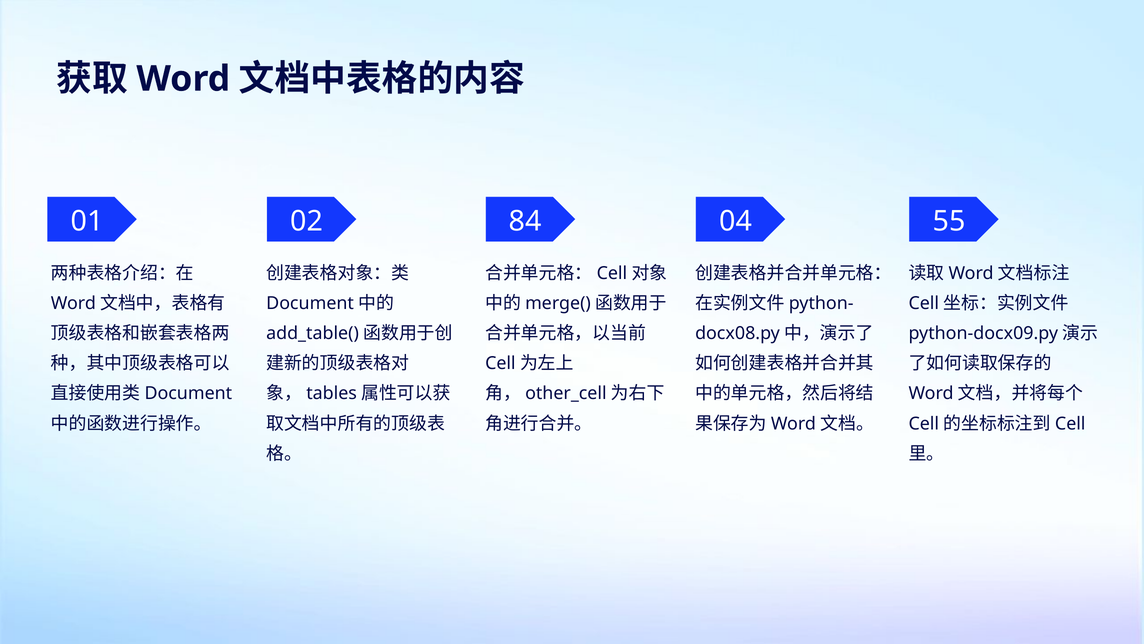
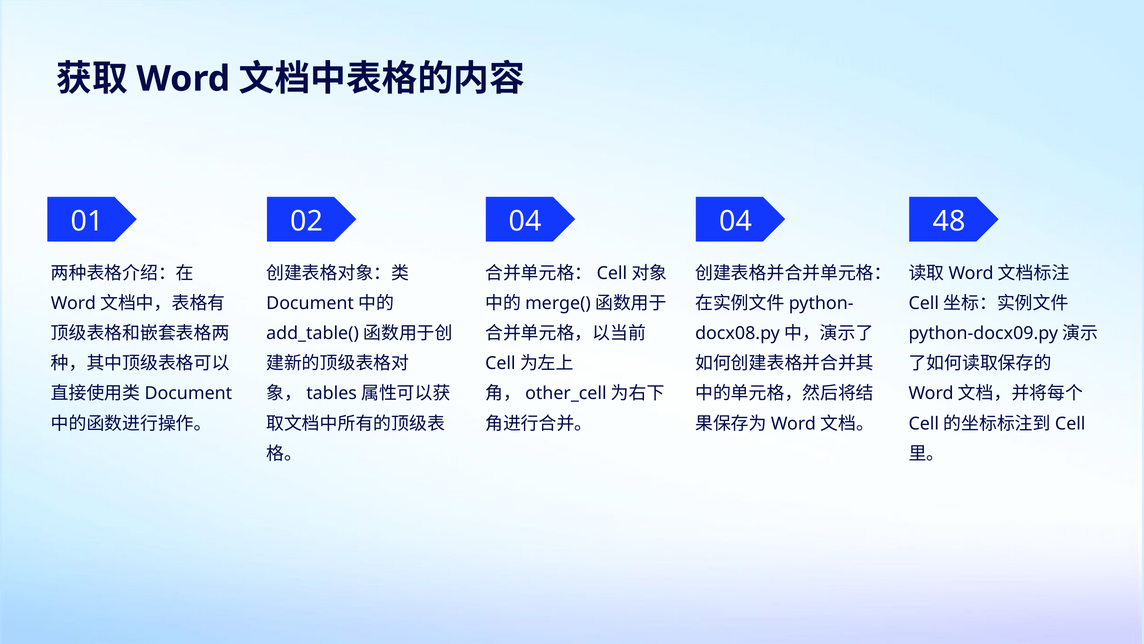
02 84: 84 -> 04
55: 55 -> 48
